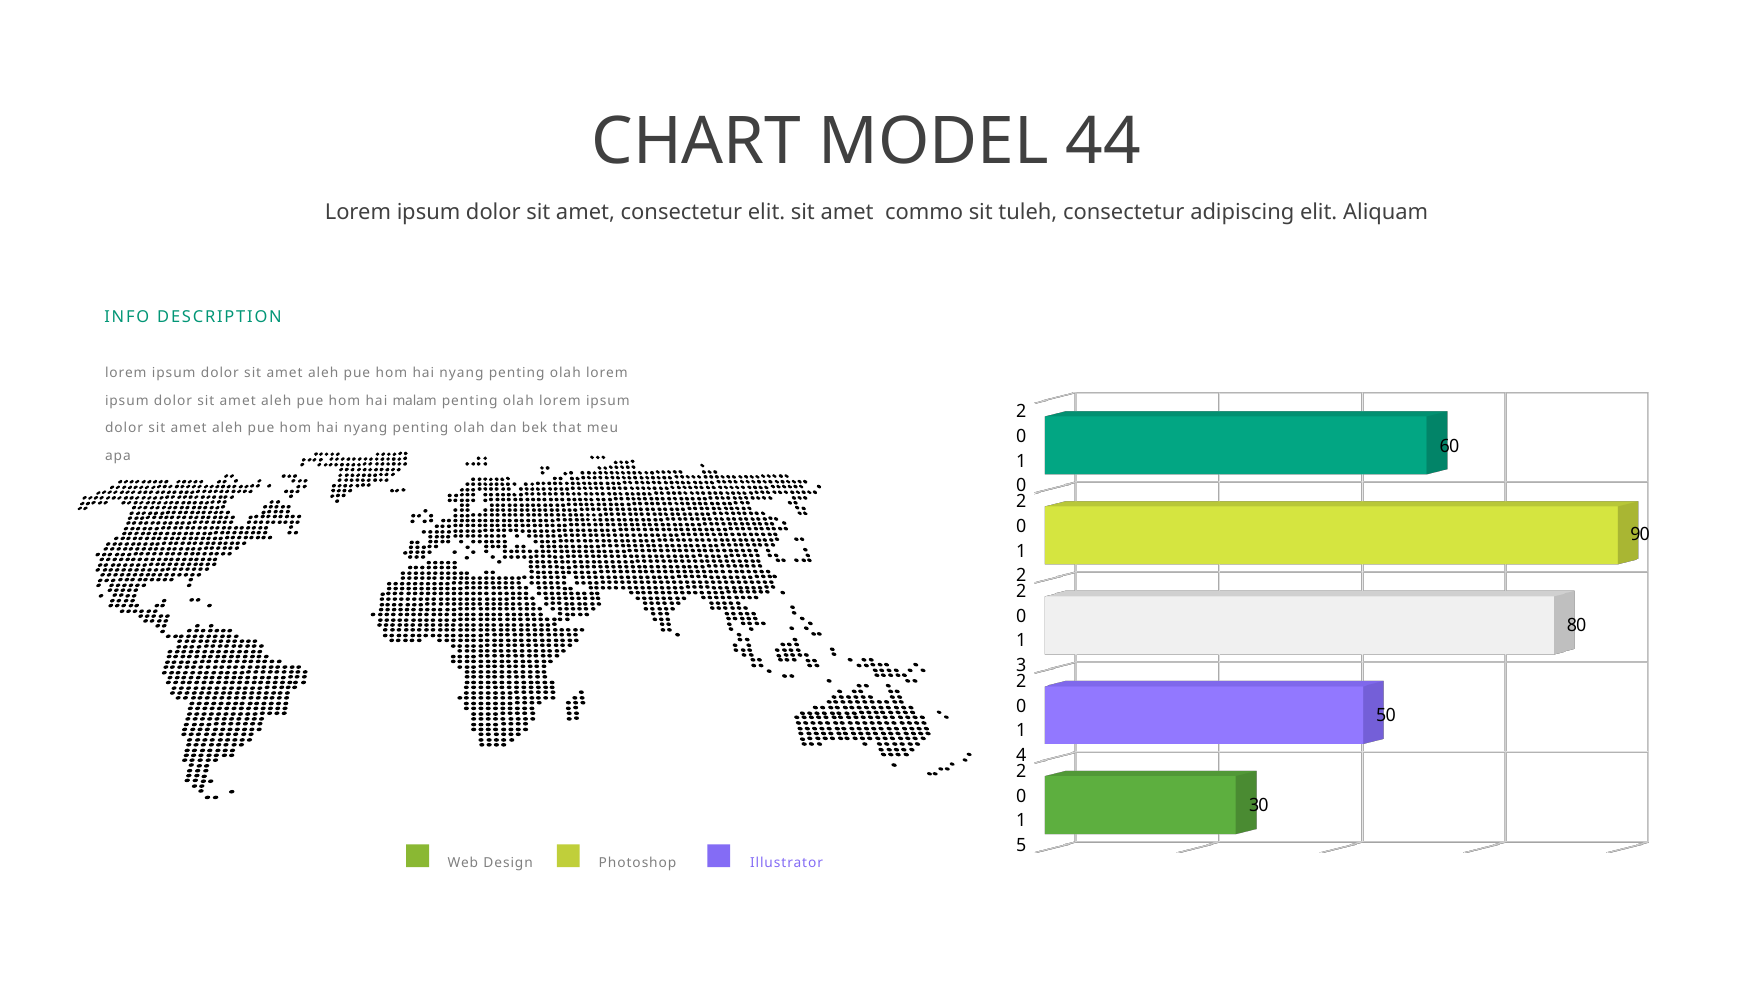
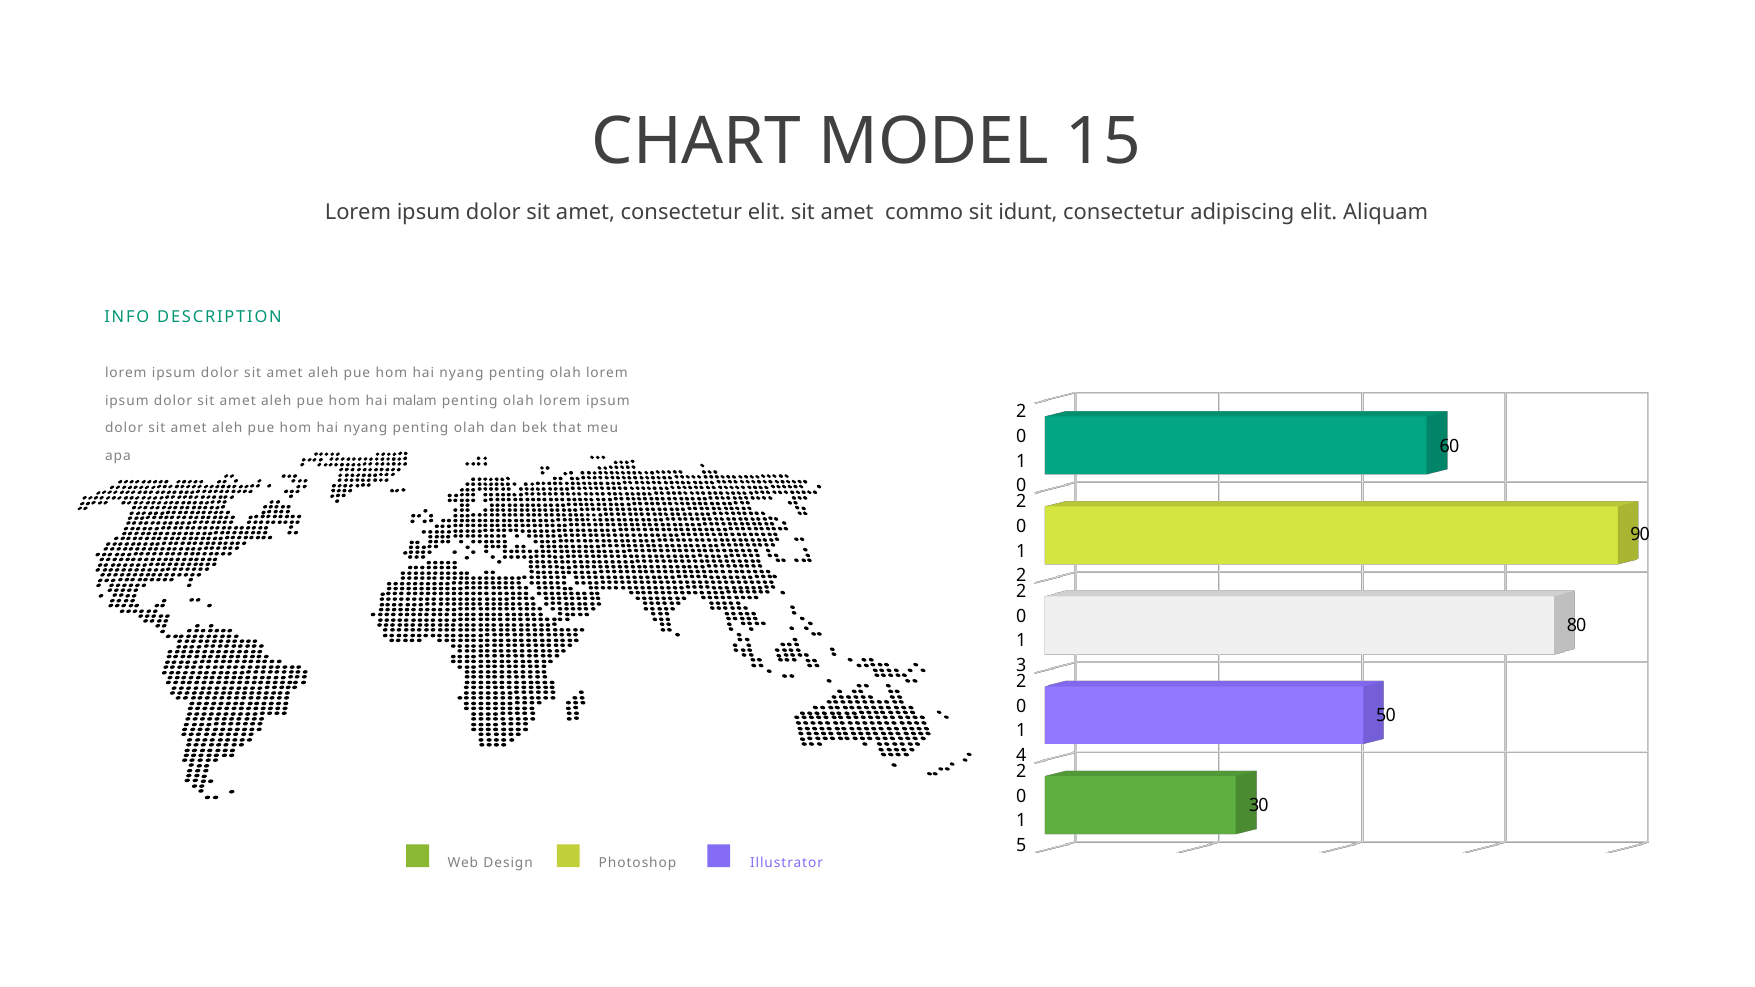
44: 44 -> 15
tuleh: tuleh -> idunt
